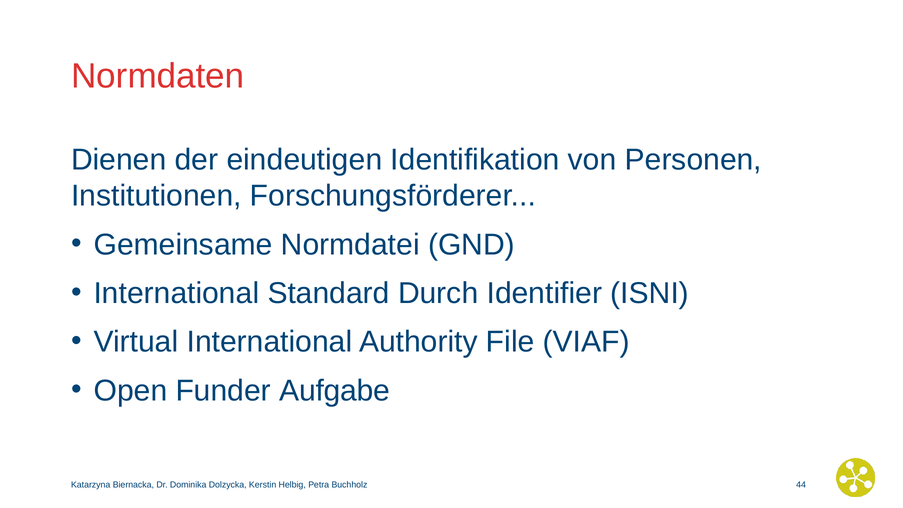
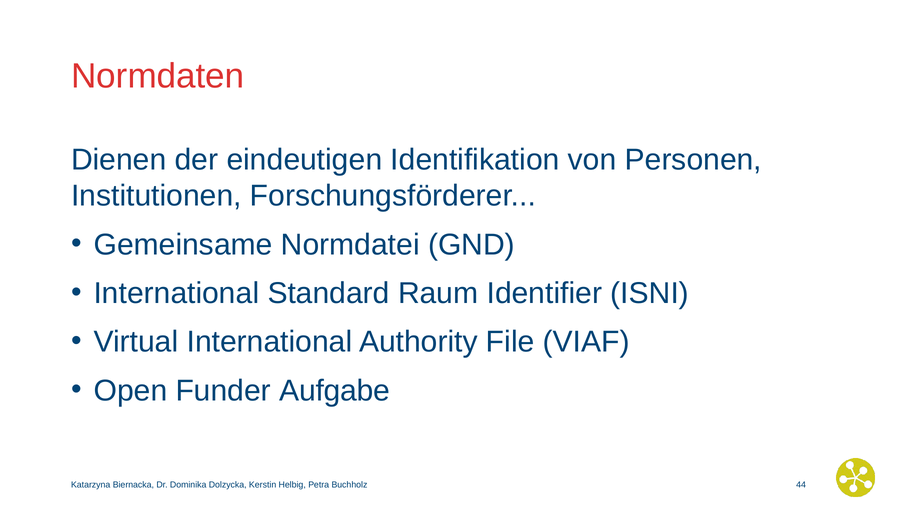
Durch: Durch -> Raum
